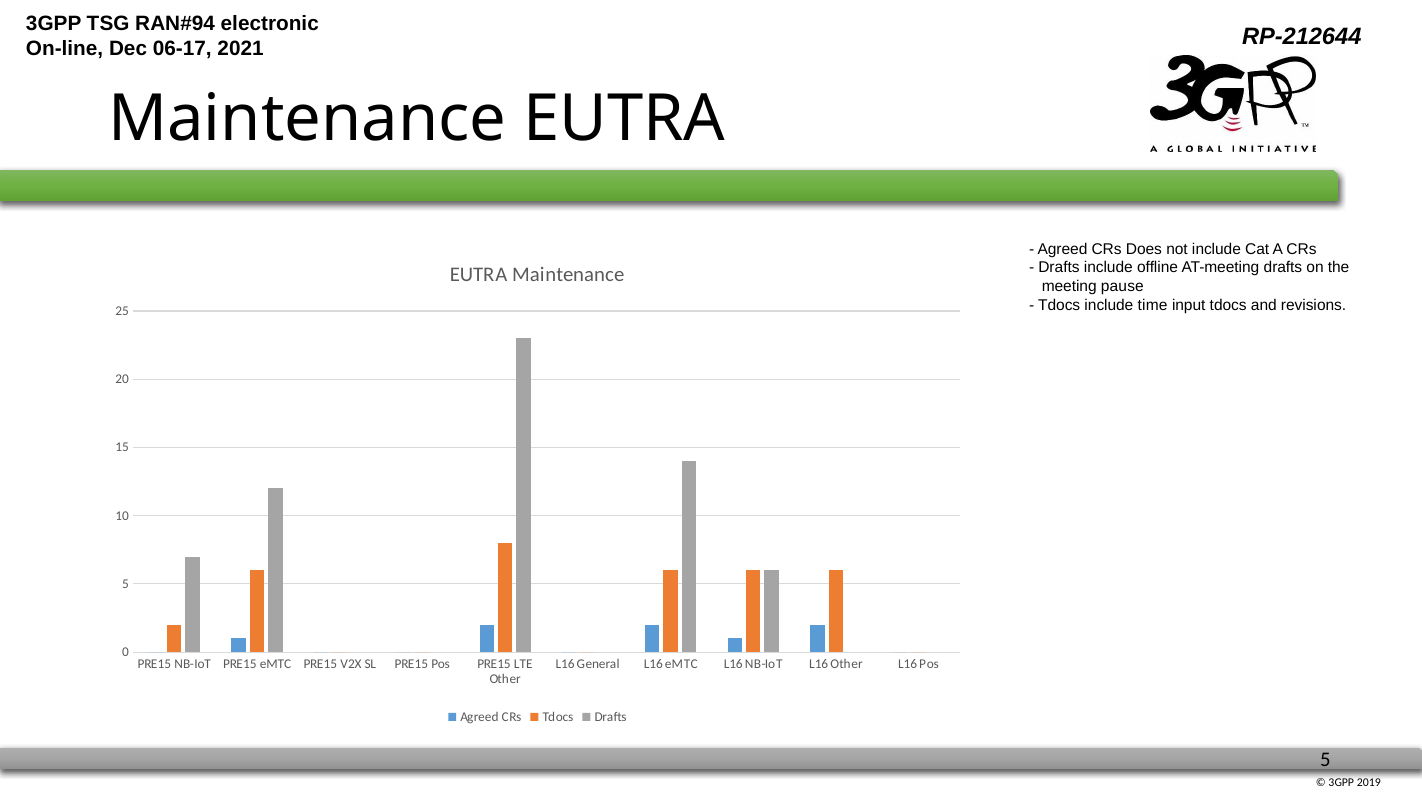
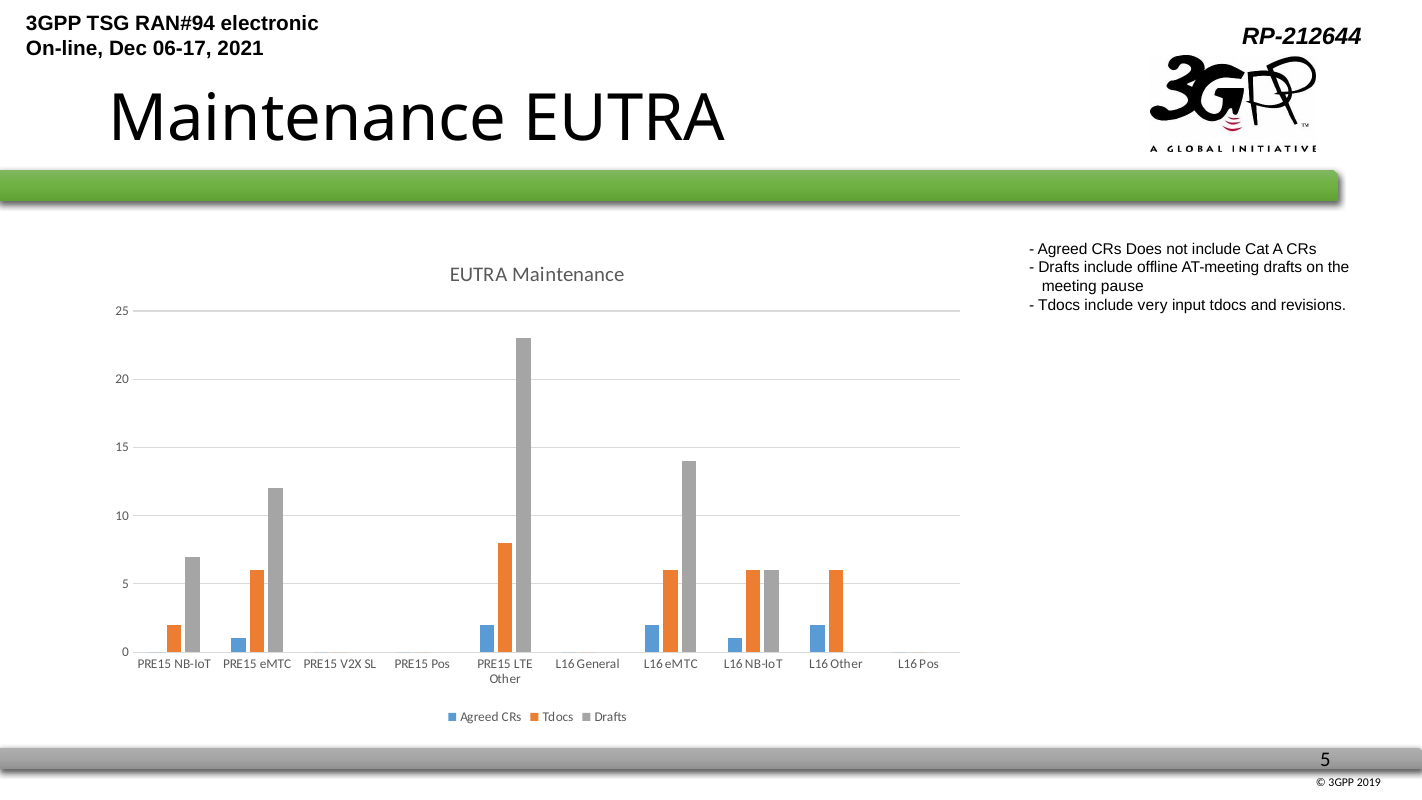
time: time -> very
